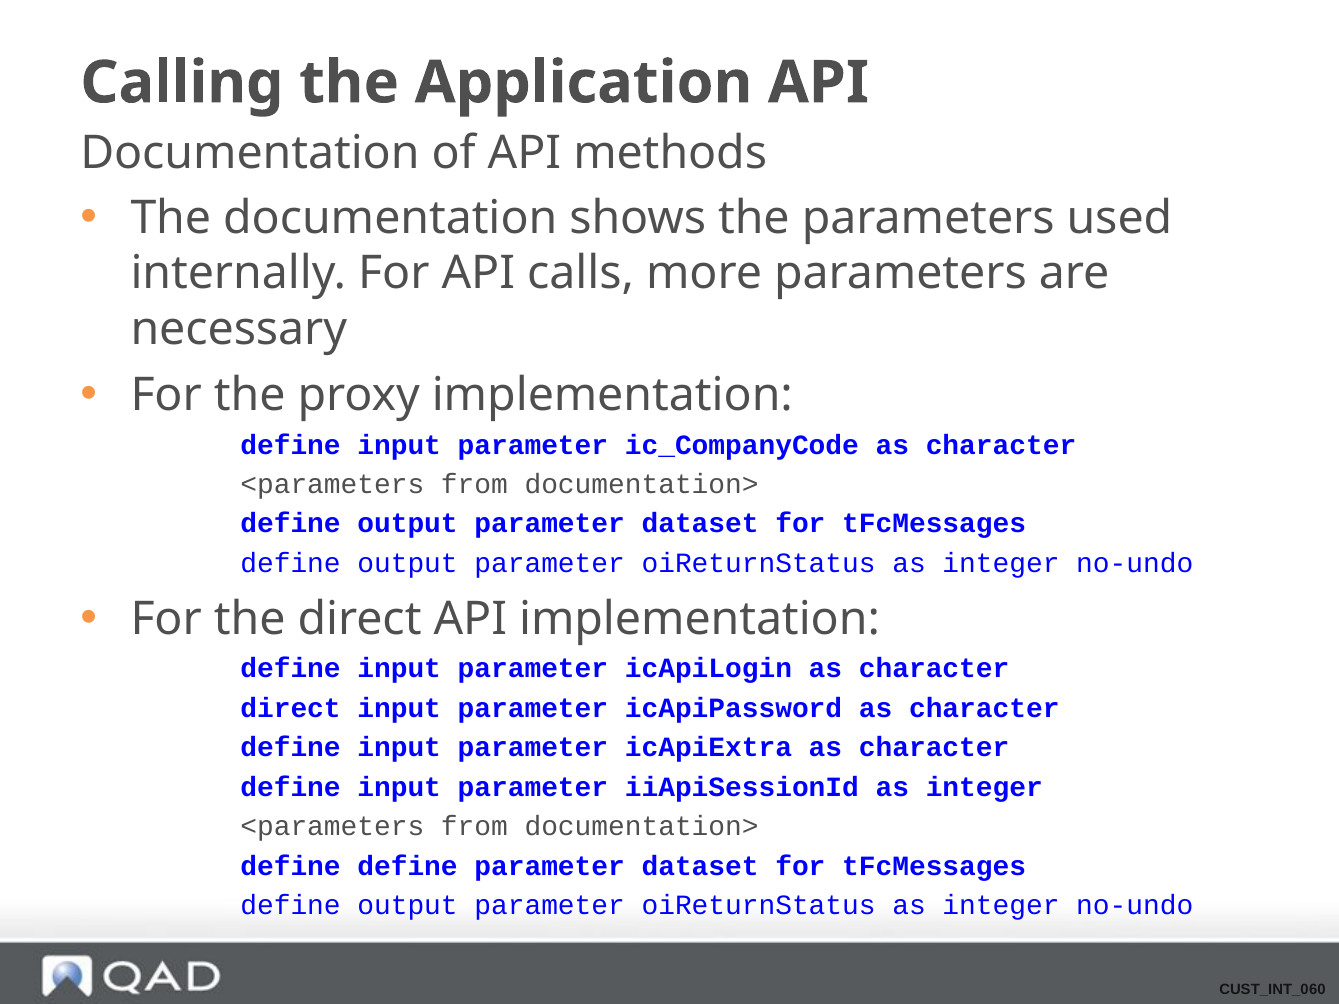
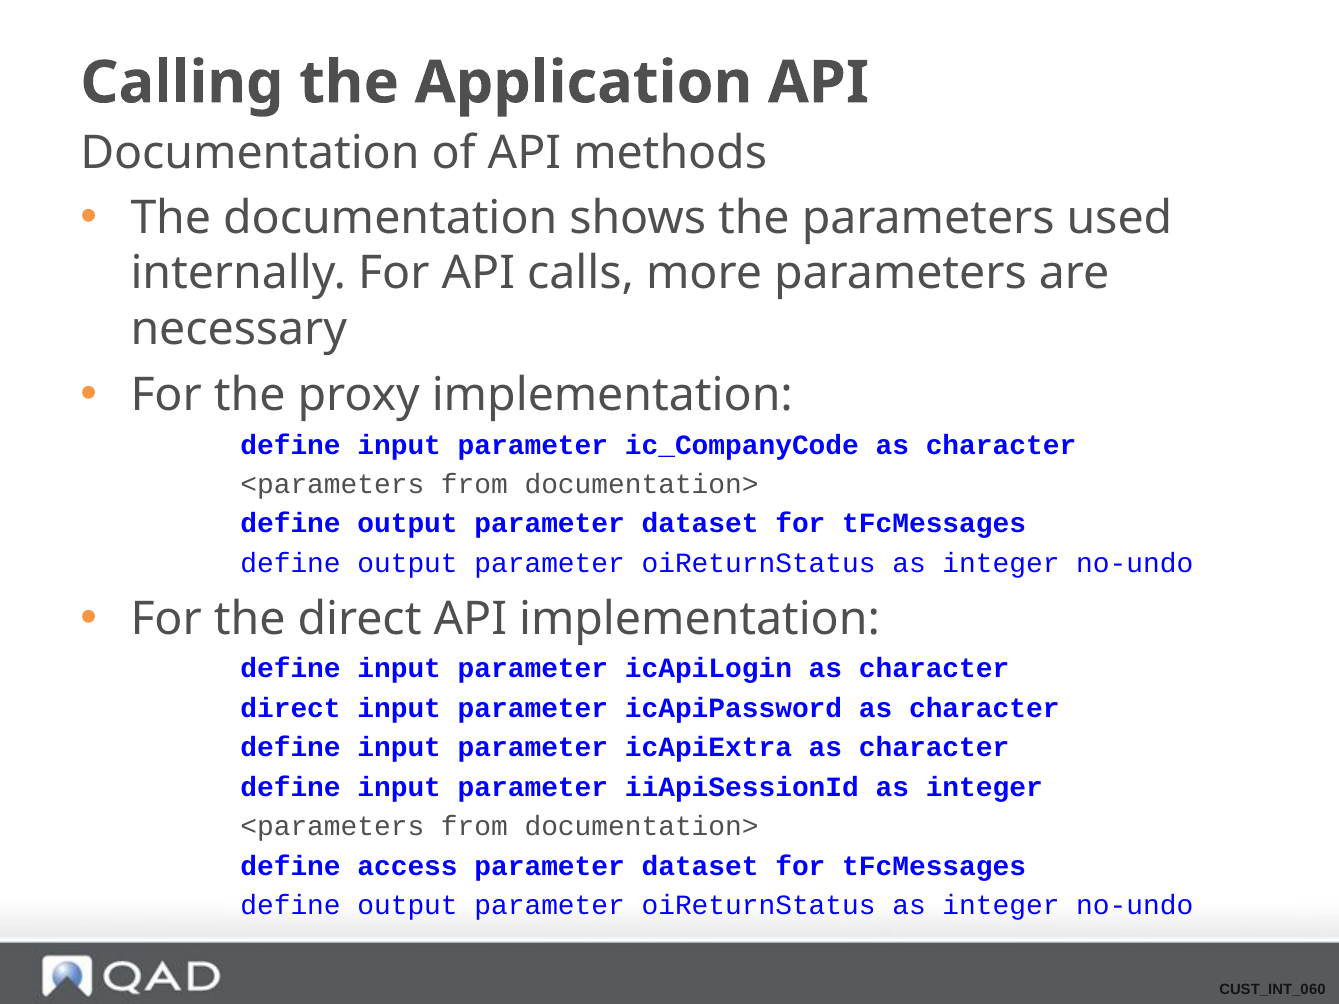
define define: define -> access
